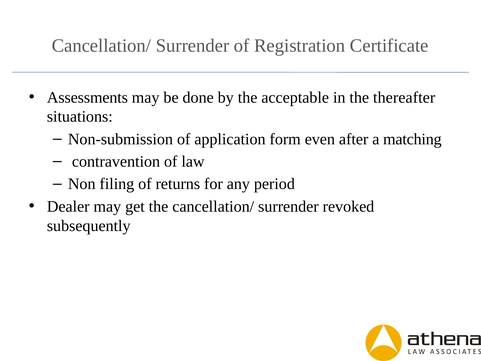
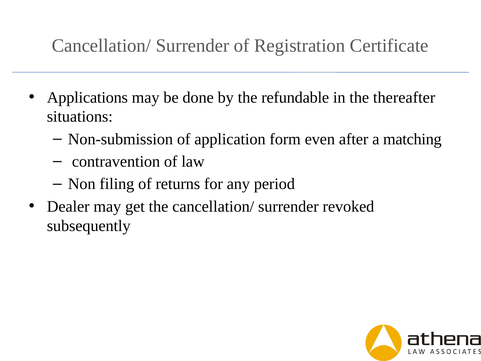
Assessments: Assessments -> Applications
acceptable: acceptable -> refundable
